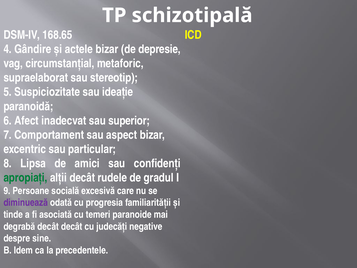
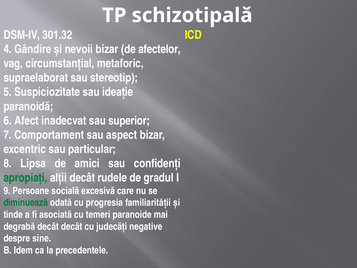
168.65: 168.65 -> 301.32
actele: actele -> nevoii
depresie: depresie -> afectelor
diminuează colour: purple -> green
